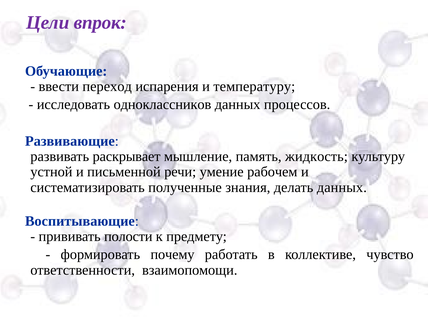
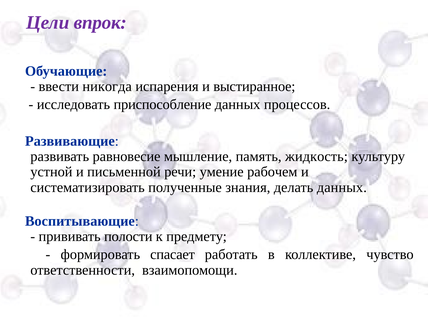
переход: переход -> никогда
температуру: температуру -> выстиранное
одноклассников: одноклассников -> приспособление
раскрывает: раскрывает -> равновесие
почему: почему -> спасает
